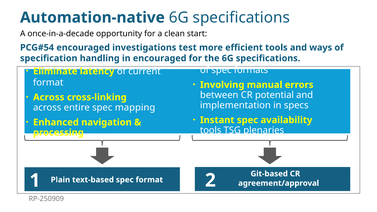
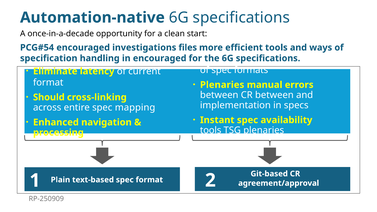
test: test -> files
Involving at (222, 85): Involving -> Plenaries
CR potential: potential -> between
Across at (49, 97): Across -> Should
